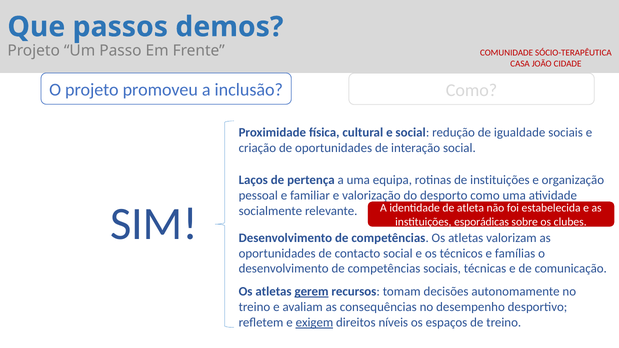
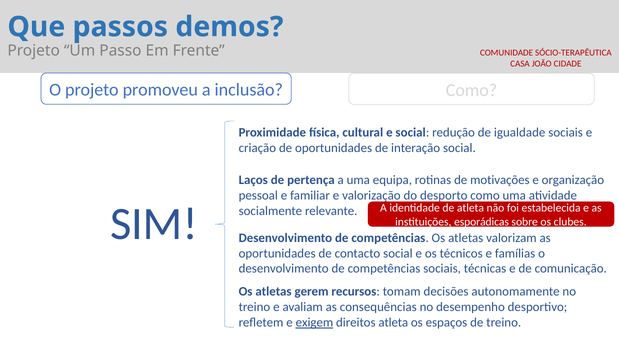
de instituições: instituições -> motivações
gerem underline: present -> none
direitos níveis: níveis -> atleta
